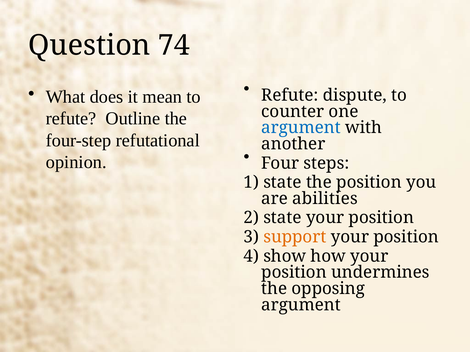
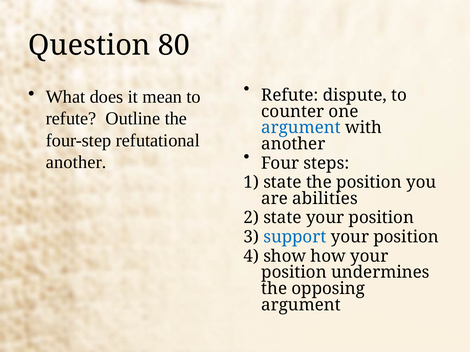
74: 74 -> 80
opinion at (76, 162): opinion -> another
support colour: orange -> blue
